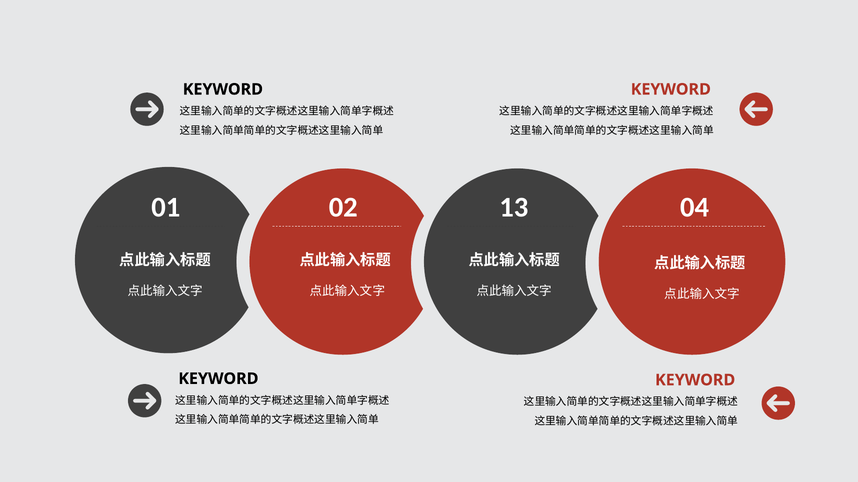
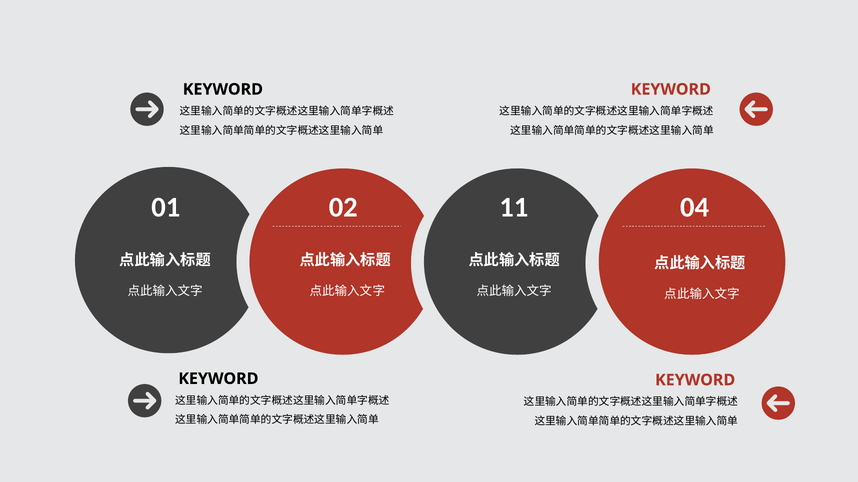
13: 13 -> 11
